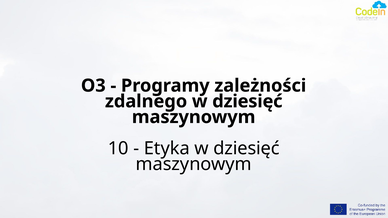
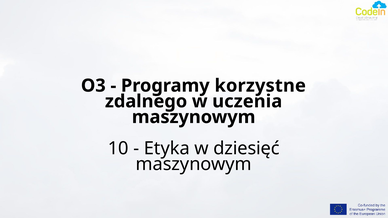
zależności: zależności -> korzystne
zdalnego w dziesięć: dziesięć -> uczenia
